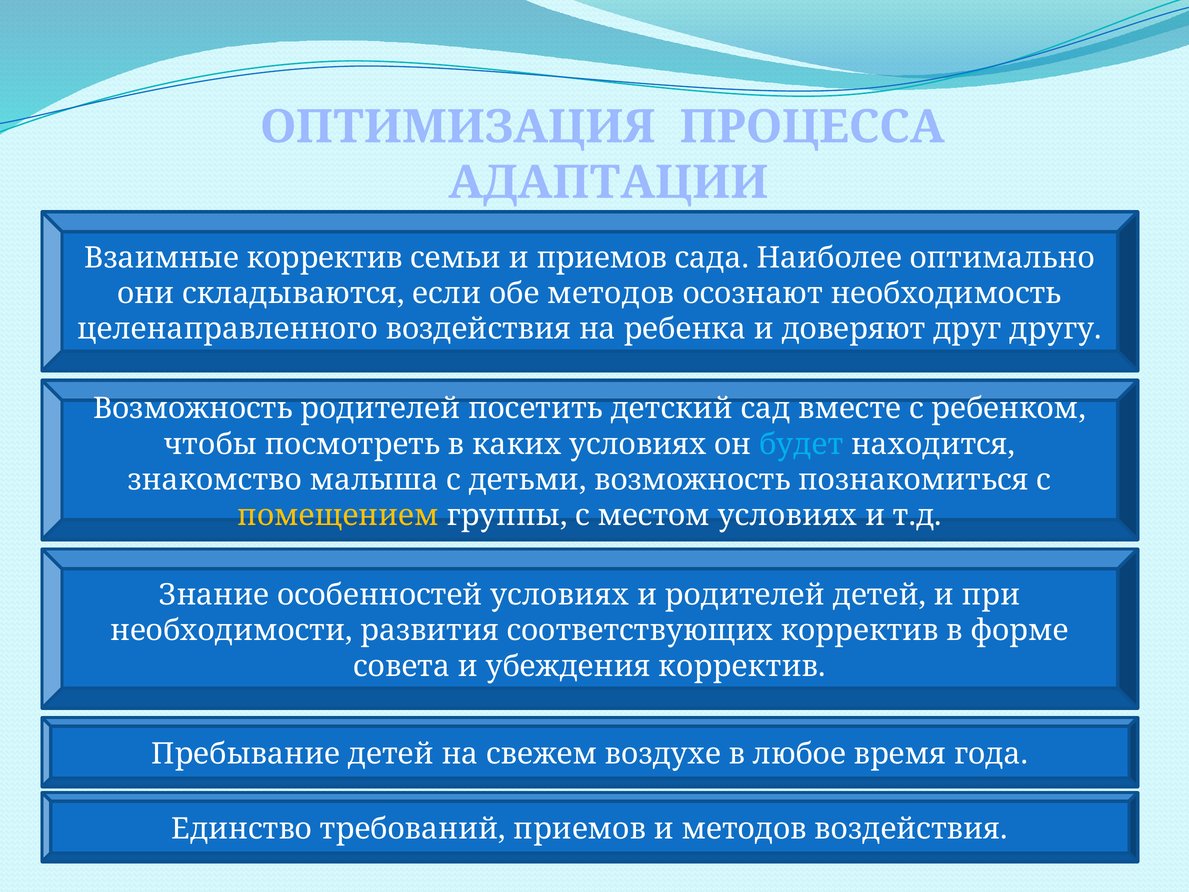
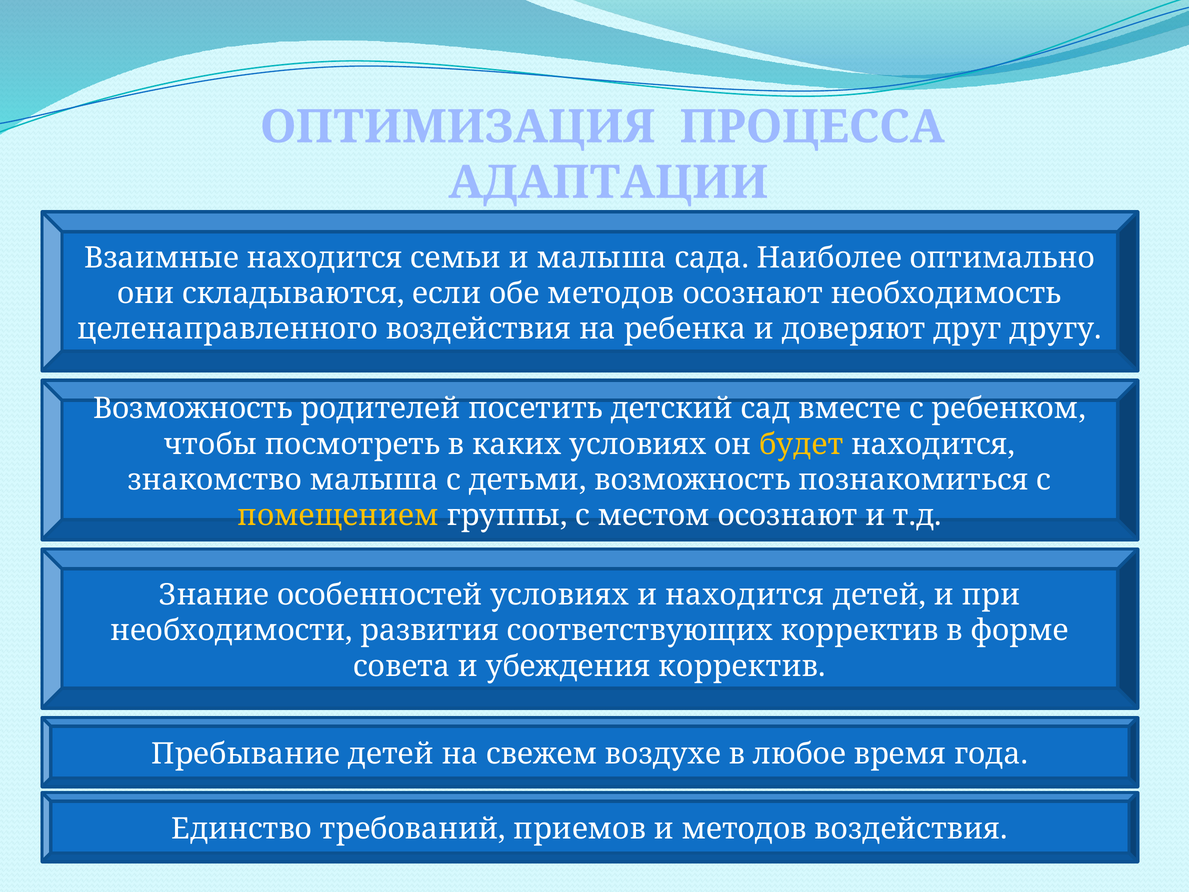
Взаимные корректив: корректив -> находится
и приемов: приемов -> малыша
будет colour: light blue -> yellow
местом условиях: условиях -> осознают
и родителей: родителей -> находится
